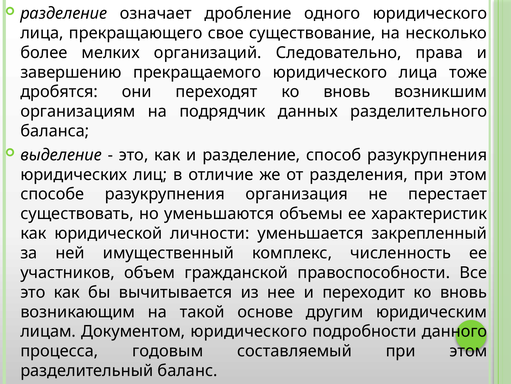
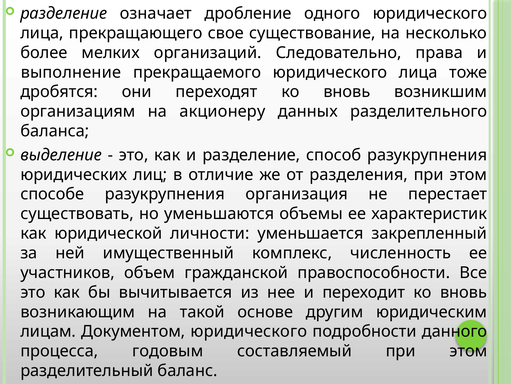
завершению: завершению -> выполнение
подрядчик: подрядчик -> акционеру
